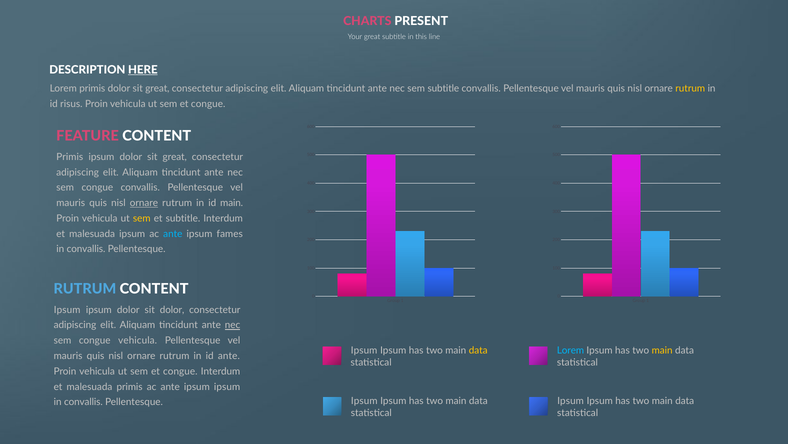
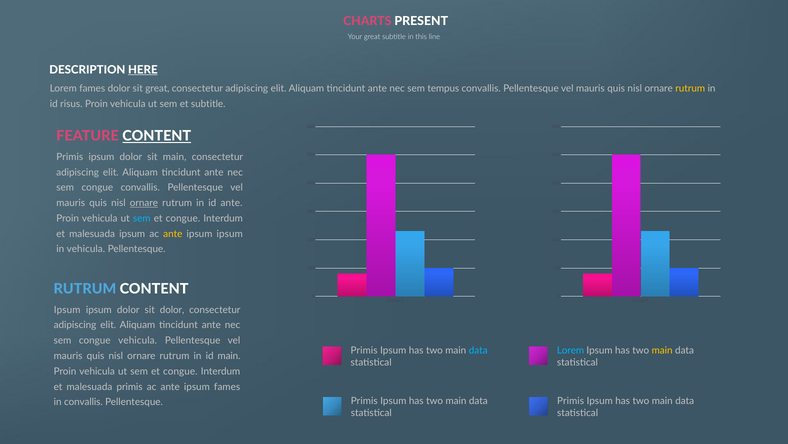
Lorem primis: primis -> fames
sem subtitle: subtitle -> tempus
congue at (208, 104): congue -> subtitle
CONTENT at (157, 136) underline: none -> present
ipsum dolor sit great: great -> main
id main: main -> ante
sem at (142, 219) colour: yellow -> light blue
subtitle at (183, 219): subtitle -> congue
ante at (173, 234) colour: light blue -> yellow
fames at (230, 234): fames -> ipsum
convallis at (86, 249): convallis -> vehicula
nec at (233, 325) underline: present -> none
Ipsum at (364, 351): Ipsum -> Primis
data at (478, 351) colour: yellow -> light blue
id ante: ante -> main
ante ipsum ipsum: ipsum -> fames
Ipsum at (364, 401): Ipsum -> Primis
Ipsum at (571, 401): Ipsum -> Primis
